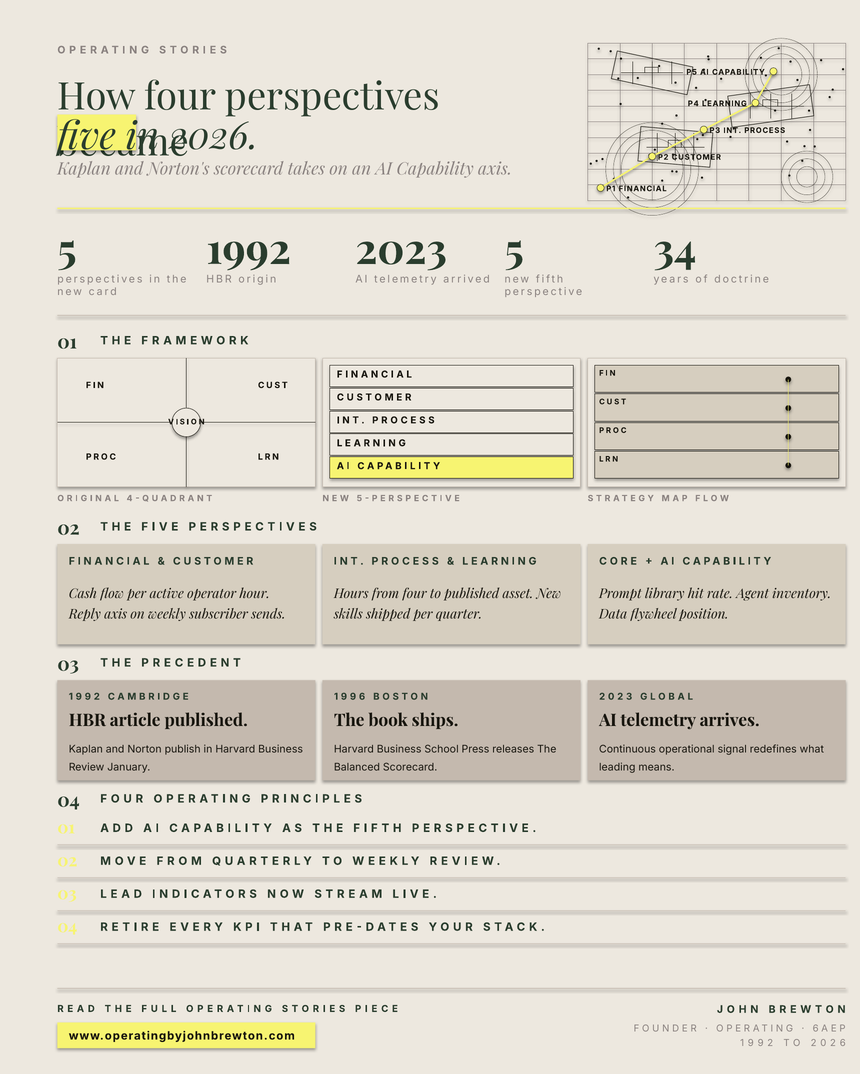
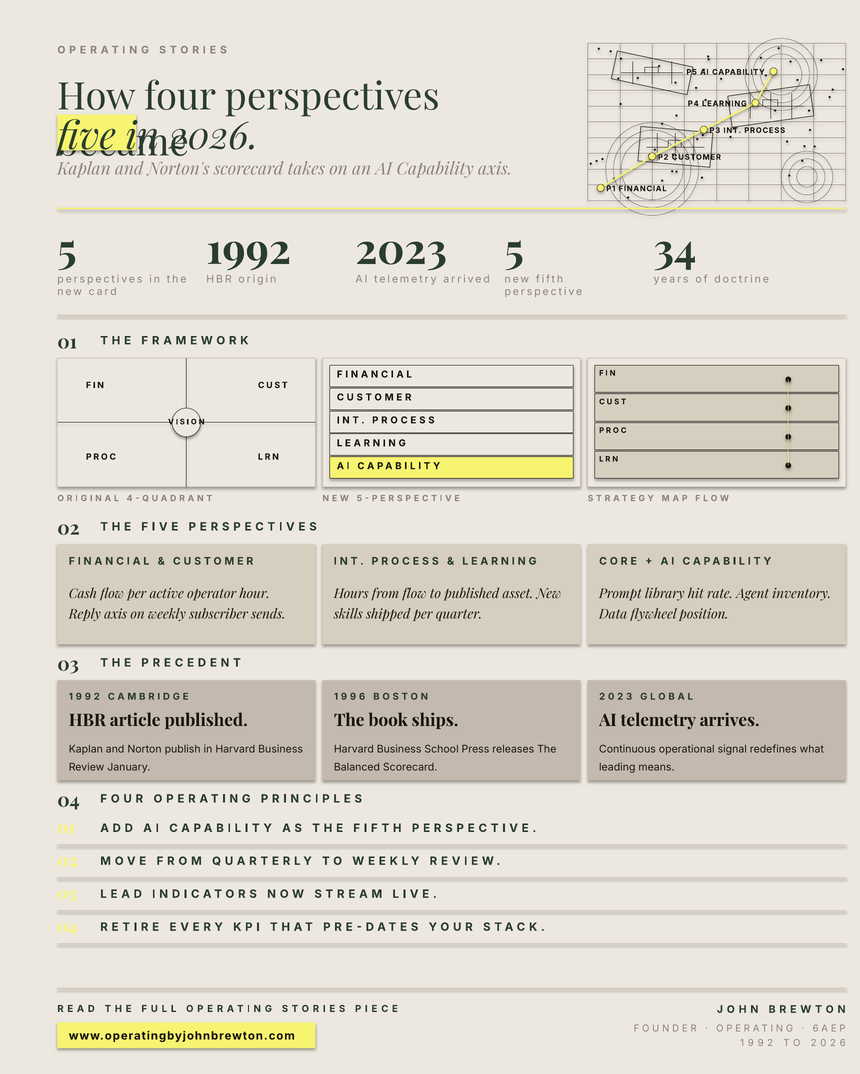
from four: four -> flow
